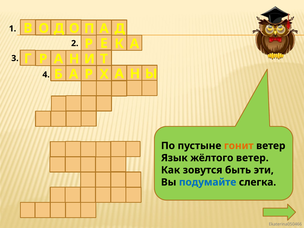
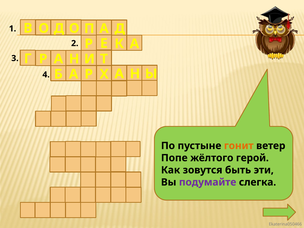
Язык: Язык -> Попе
жёлтого ветер: ветер -> герой
подумайте colour: blue -> purple
